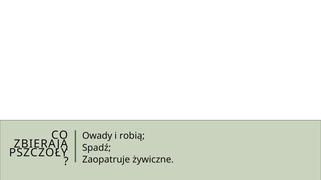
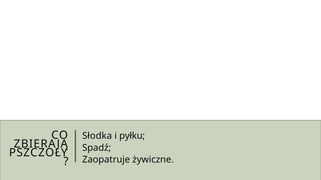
Owady: Owady -> Słodka
robią: robią -> pyłku
